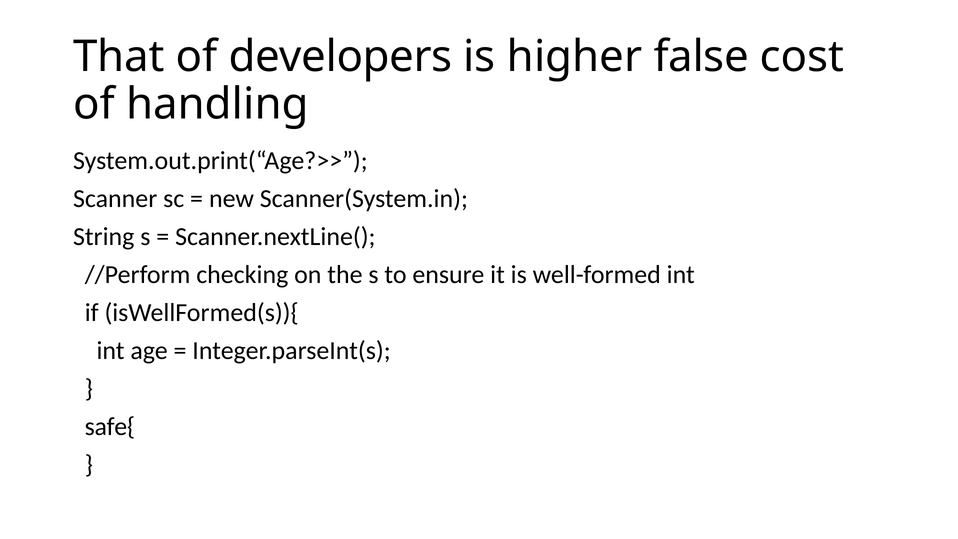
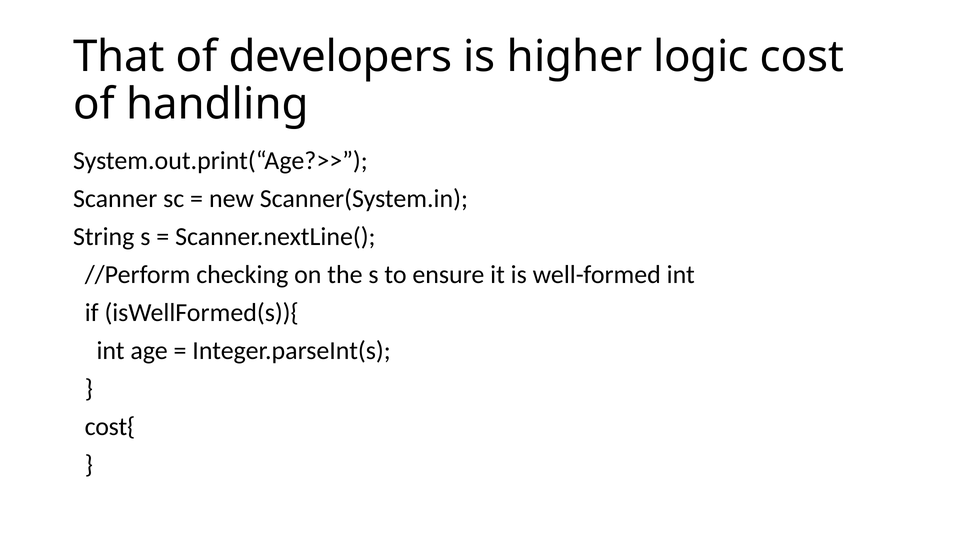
false: false -> logic
safe{: safe{ -> cost{
